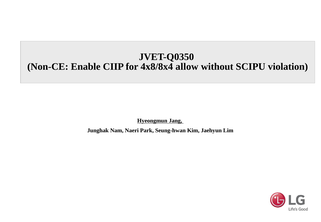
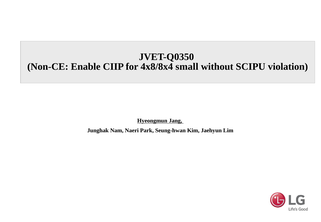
allow: allow -> small
